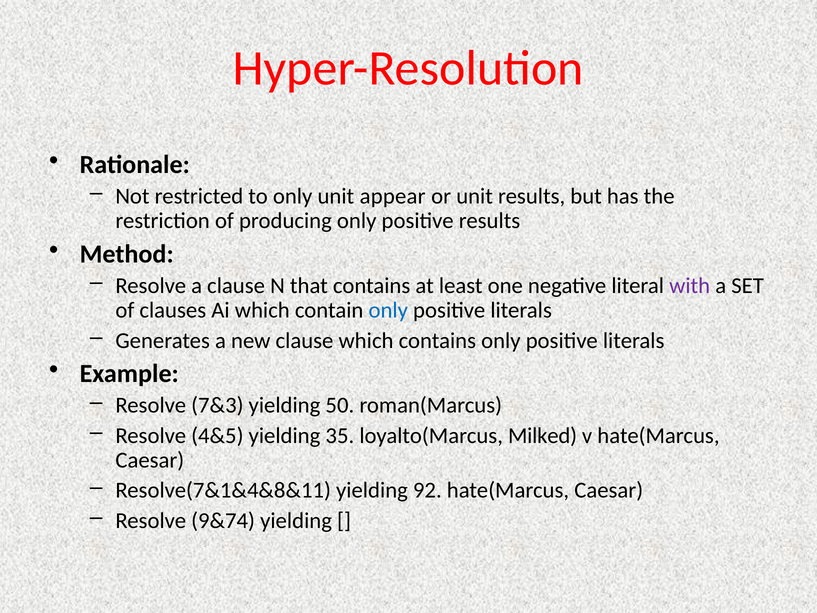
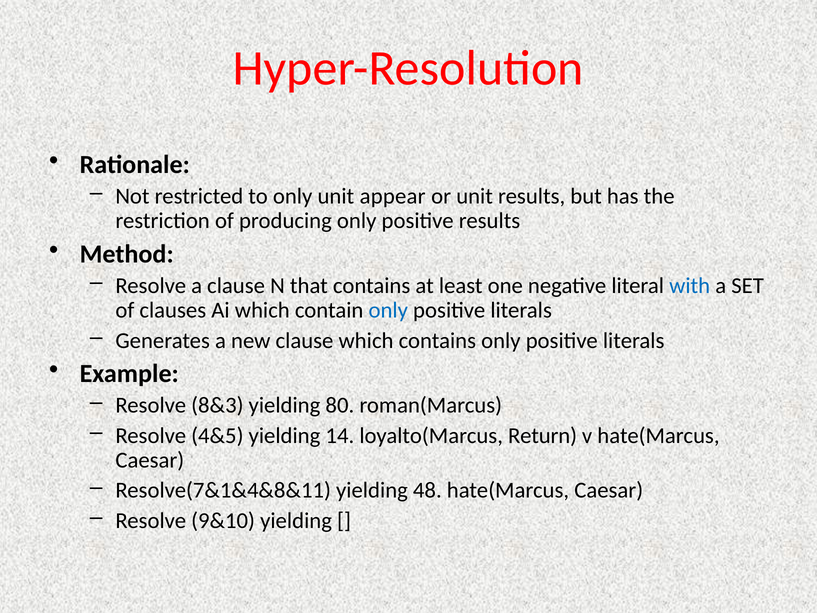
with colour: purple -> blue
7&3: 7&3 -> 8&3
50: 50 -> 80
35: 35 -> 14
Milked: Milked -> Return
92: 92 -> 48
9&74: 9&74 -> 9&10
